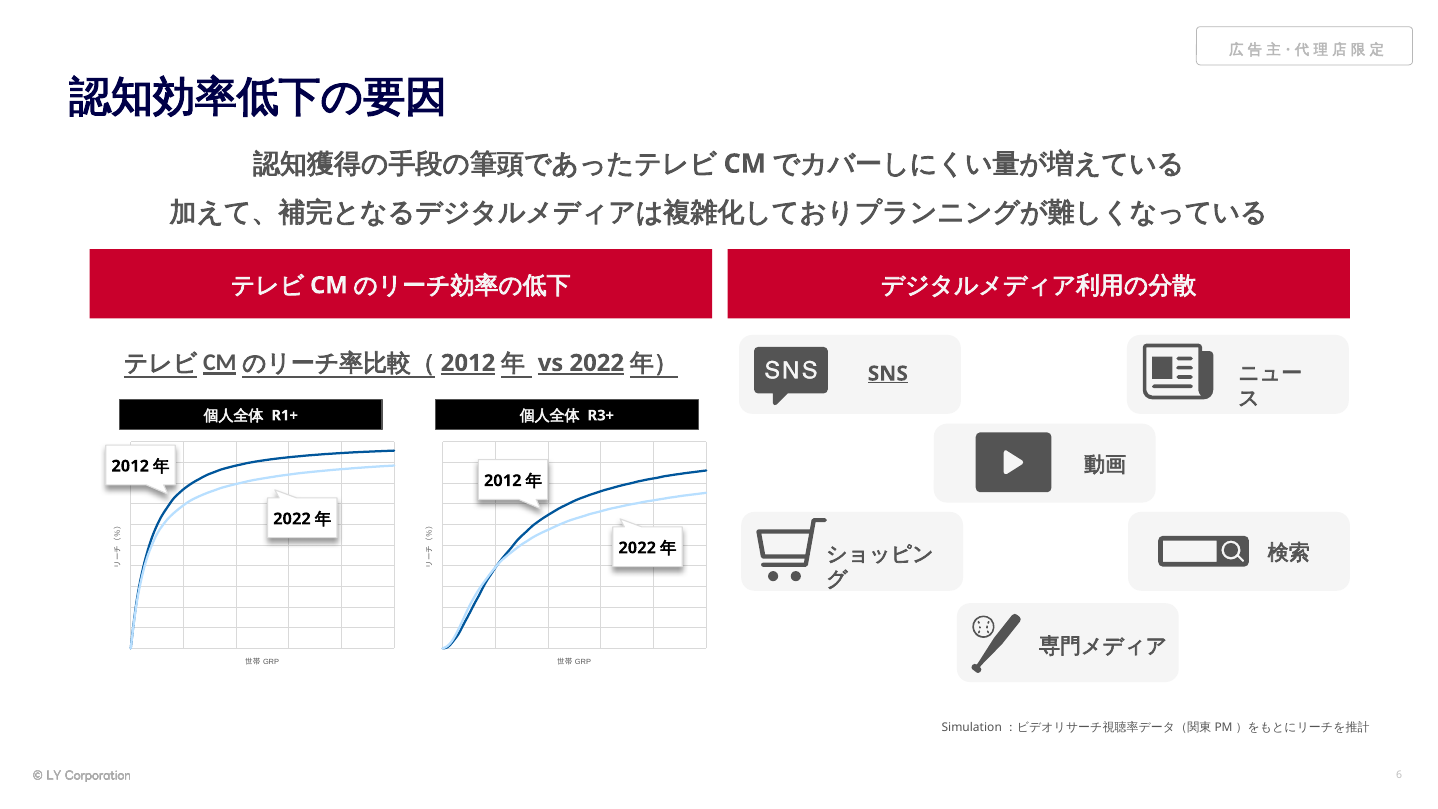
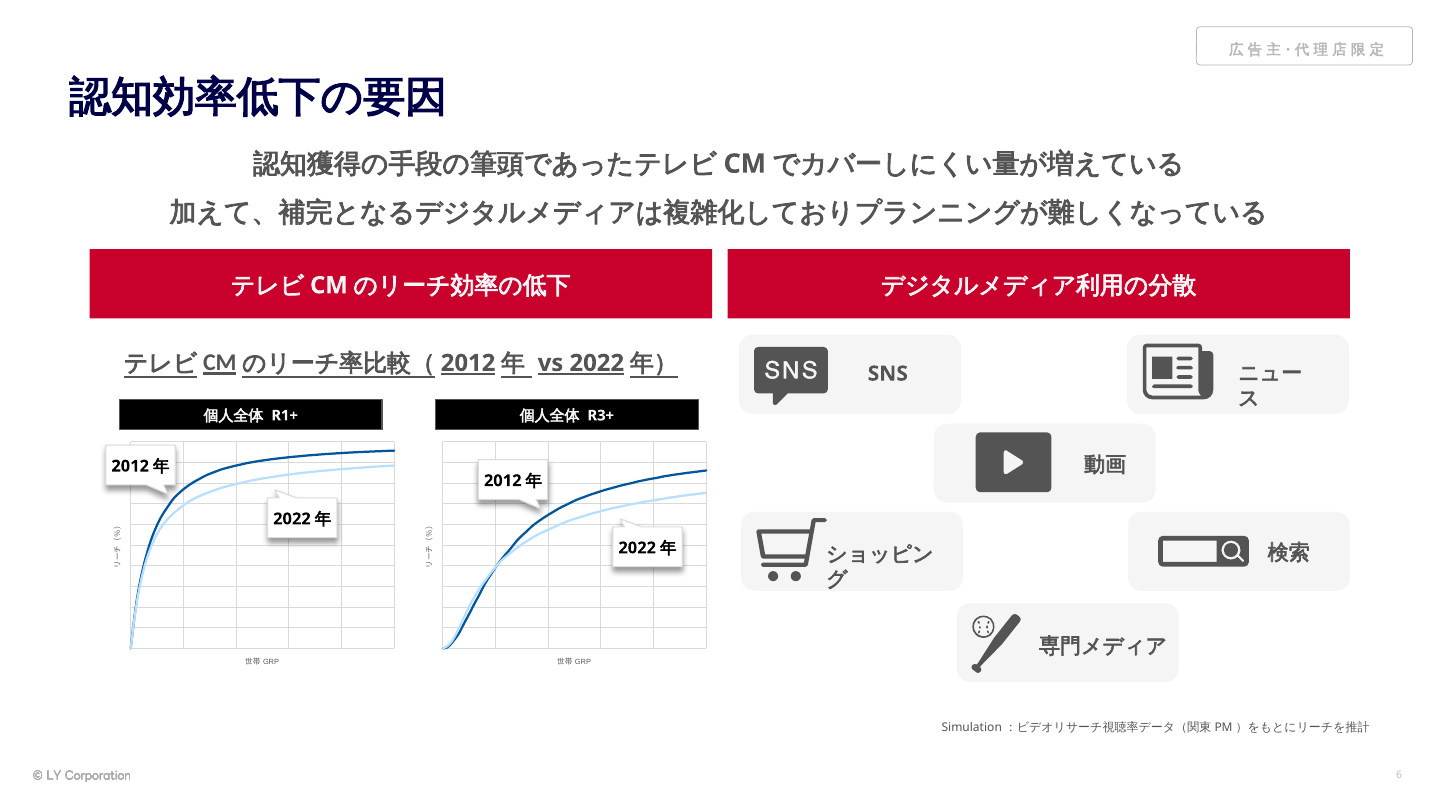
SNS underline: present -> none
